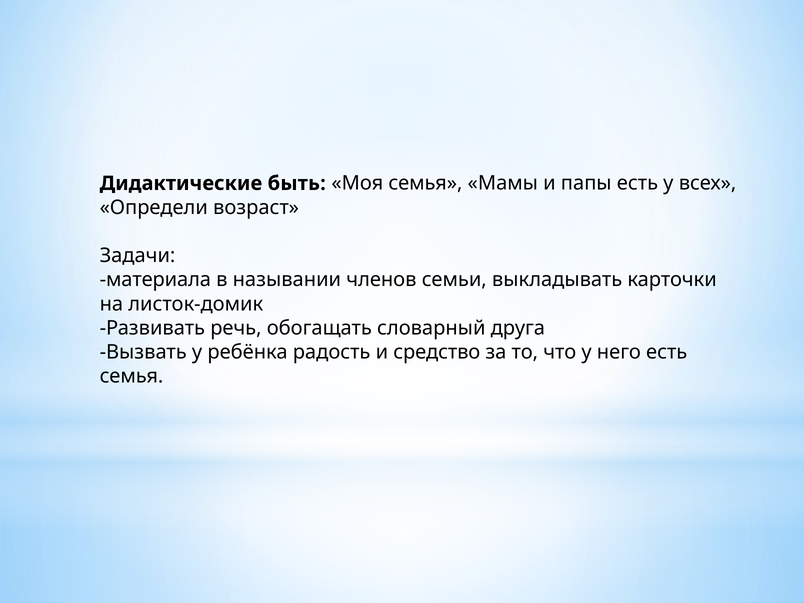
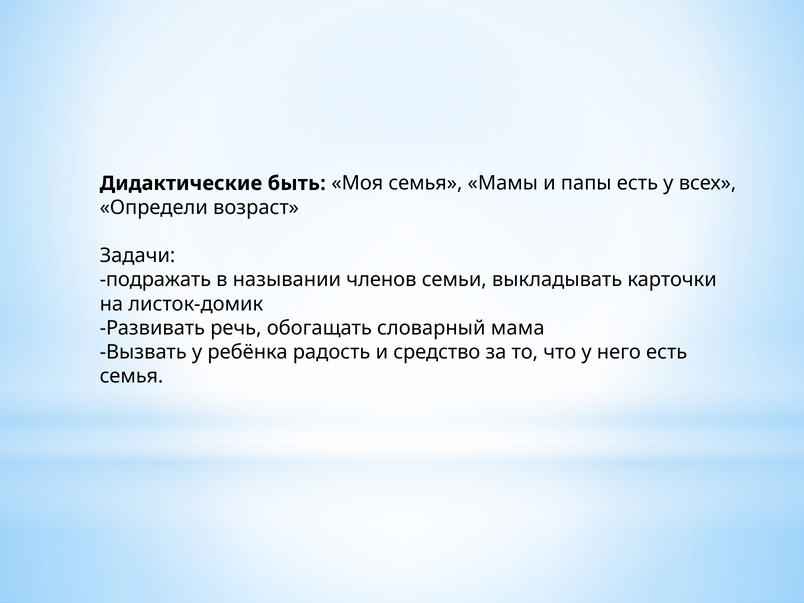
материала: материала -> подражать
друга: друга -> мама
